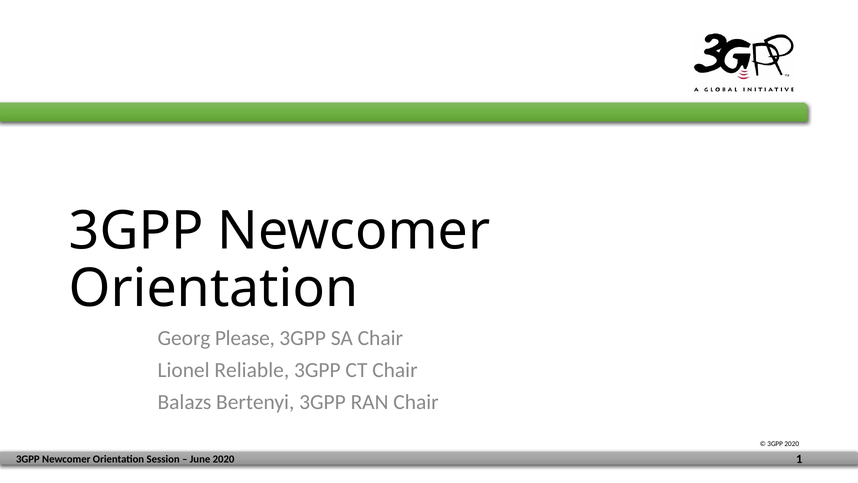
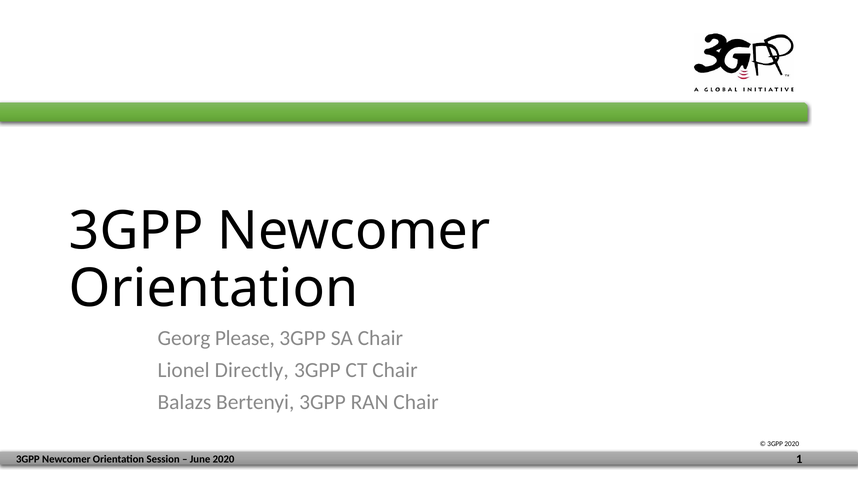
Reliable: Reliable -> Directly
